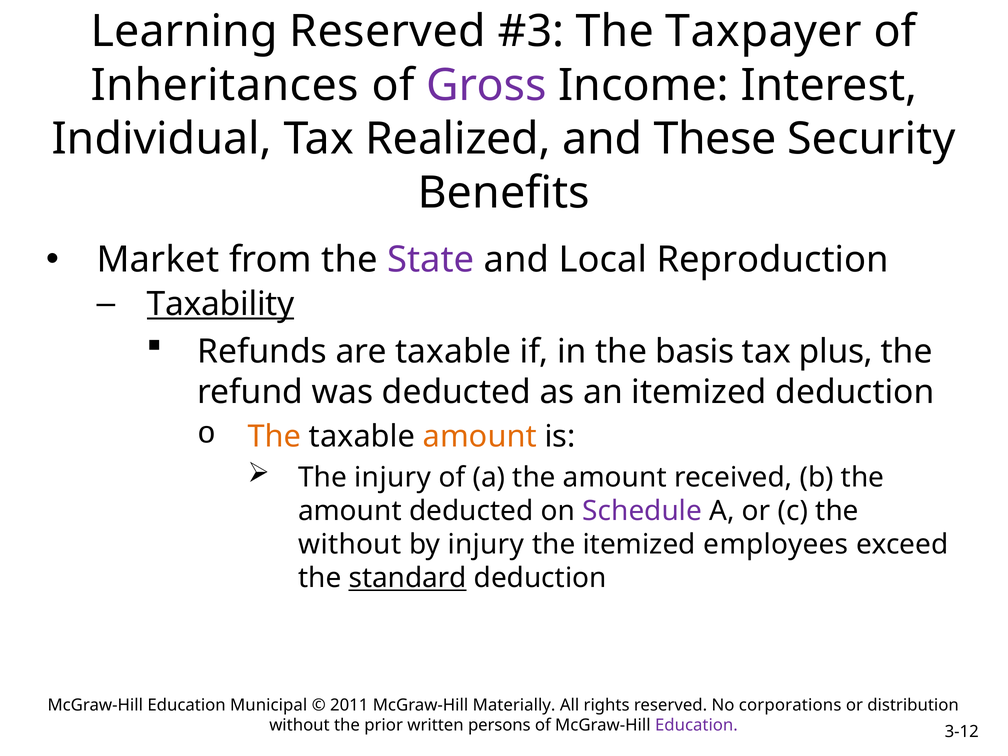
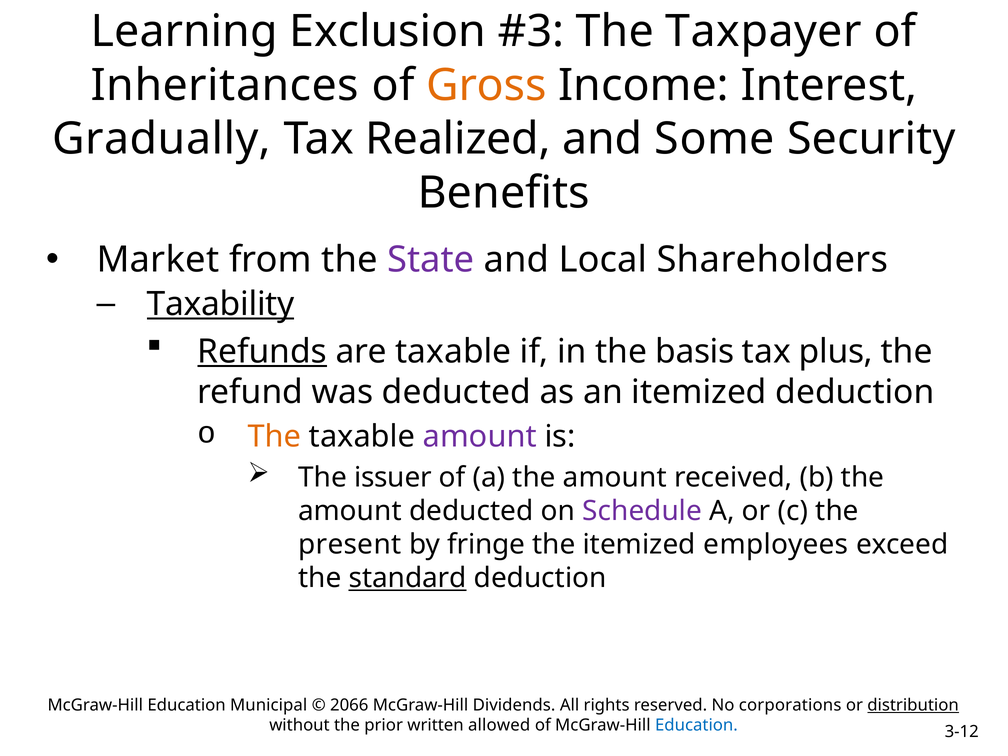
Learning Reserved: Reserved -> Exclusion
Gross colour: purple -> orange
Individual: Individual -> Gradually
These: These -> Some
Reproduction: Reproduction -> Shareholders
Refunds underline: none -> present
amount at (480, 437) colour: orange -> purple
The injury: injury -> issuer
without at (350, 545): without -> present
by injury: injury -> fringe
2011: 2011 -> 2066
Materially: Materially -> Dividends
distribution underline: none -> present
persons: persons -> allowed
Education at (696, 725) colour: purple -> blue
